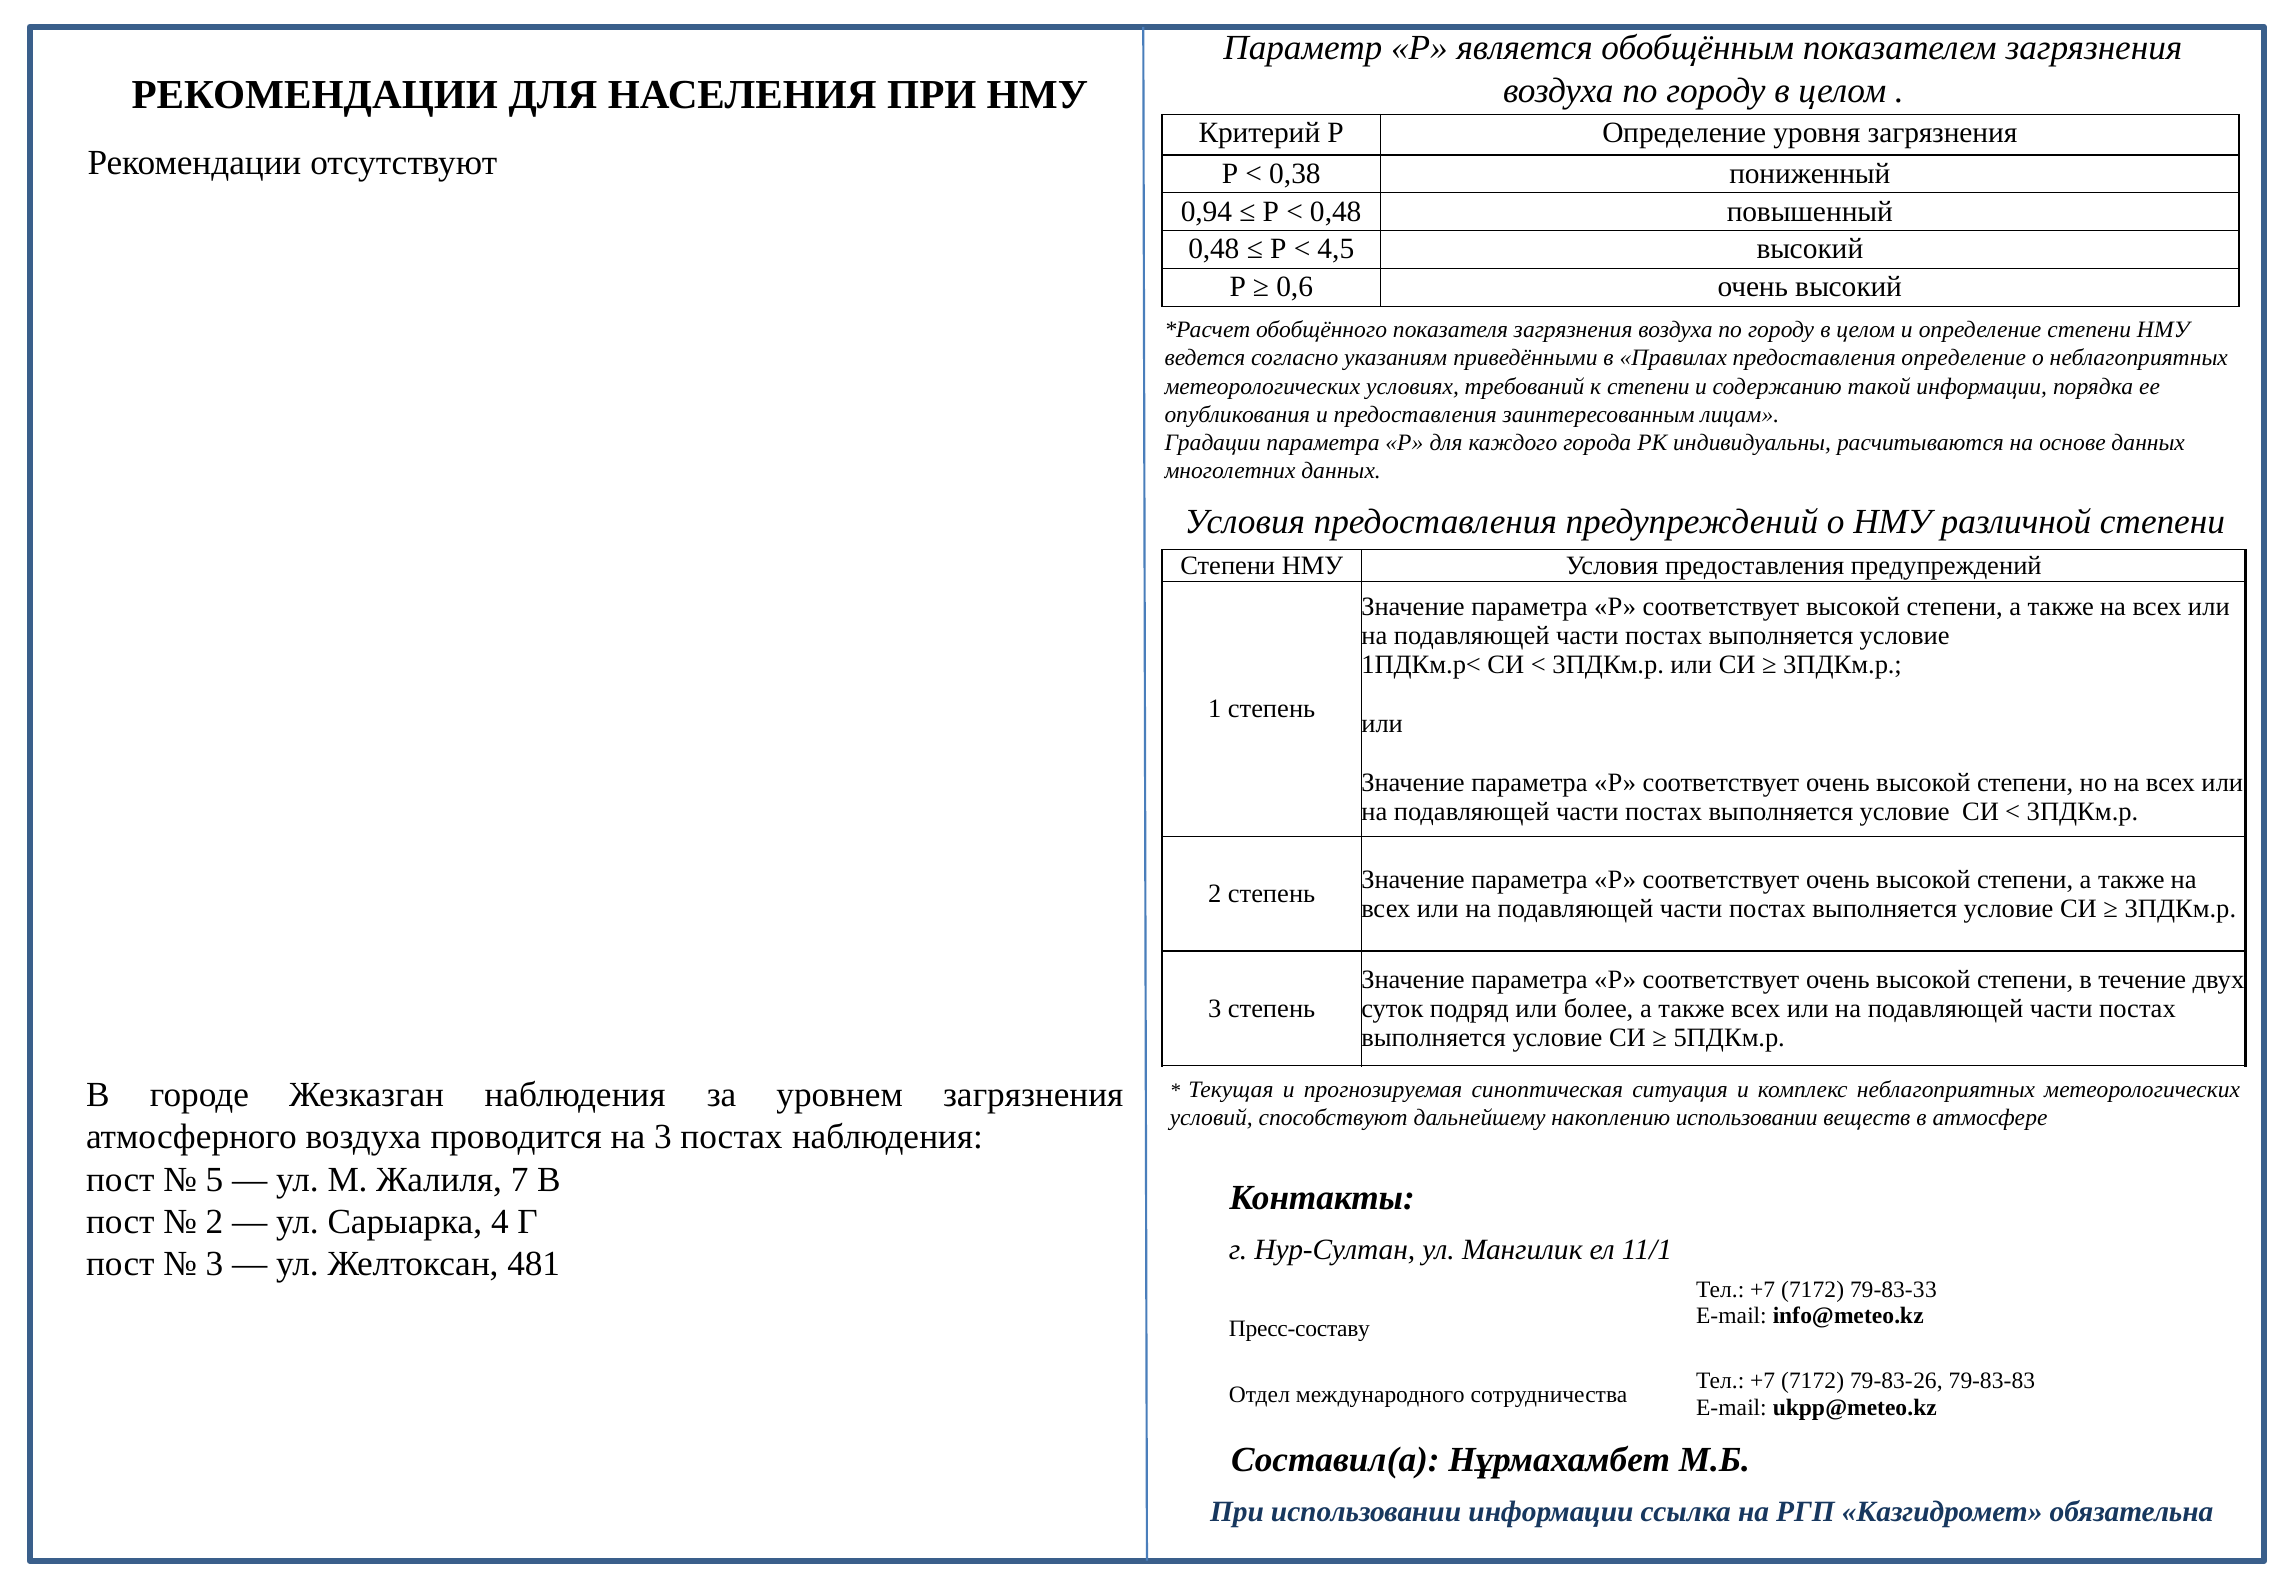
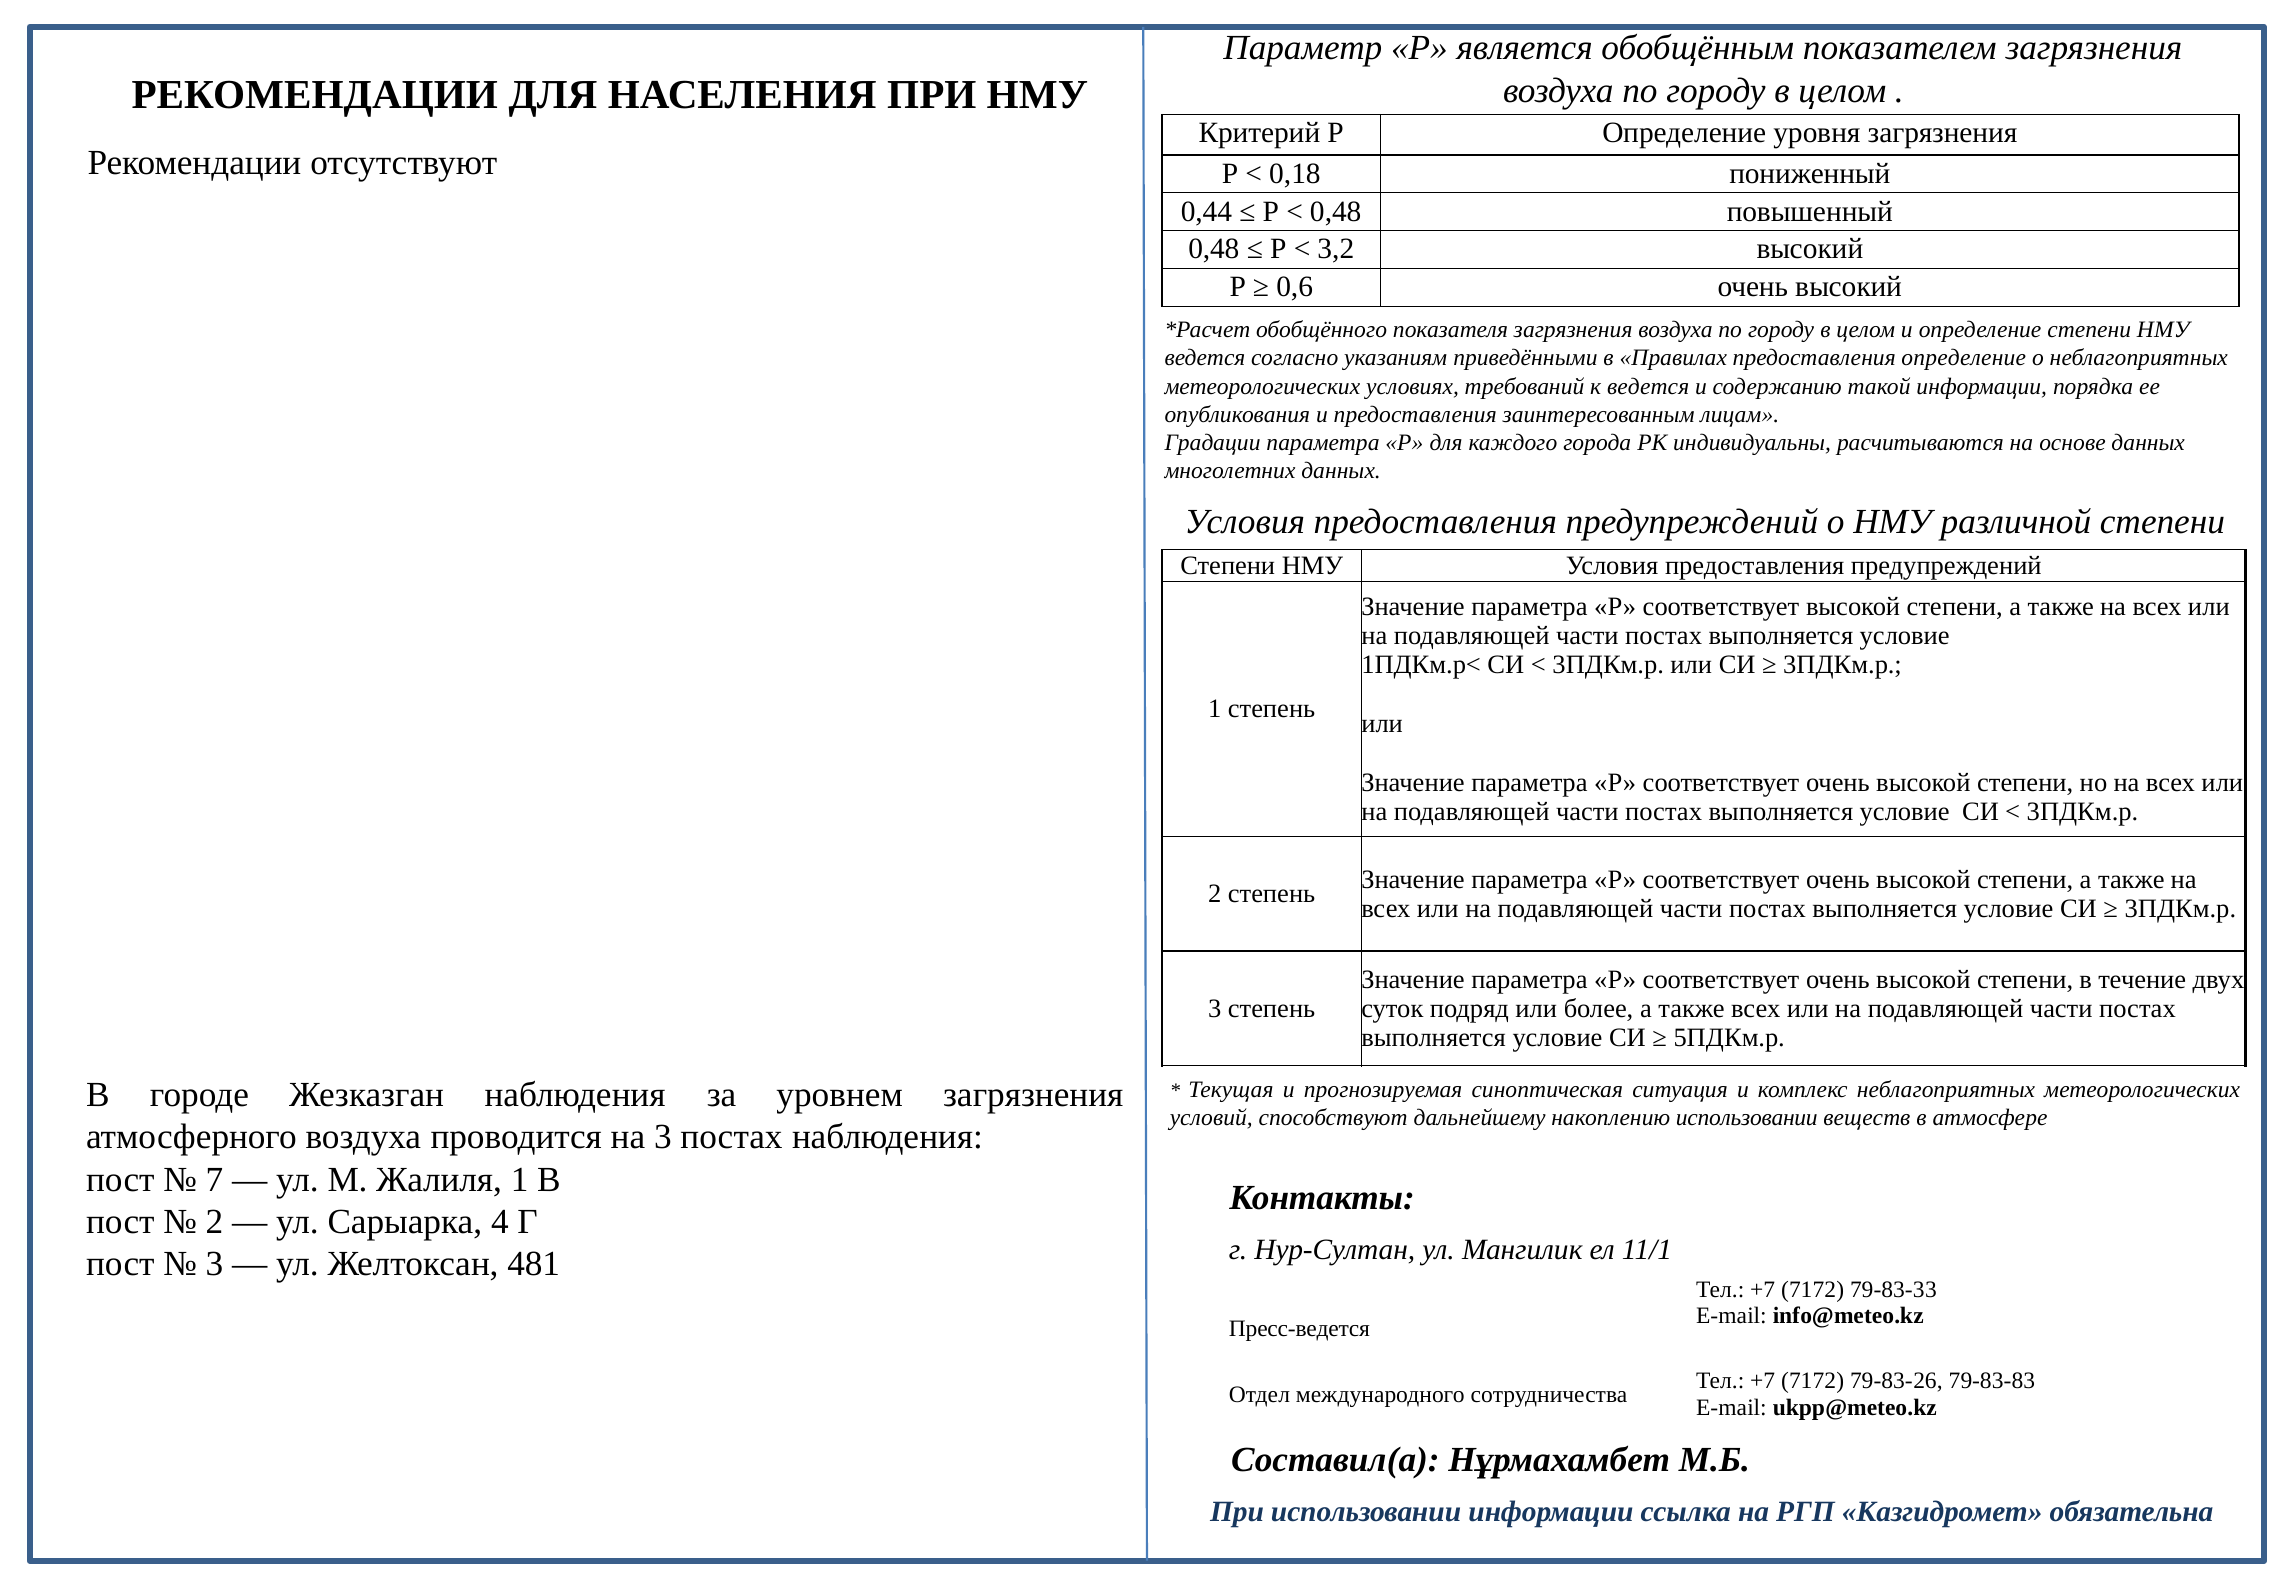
0,38: 0,38 -> 0,18
0,94: 0,94 -> 0,44
4,5: 4,5 -> 3,2
к степени: степени -> ведется
5: 5 -> 7
Жалиля 7: 7 -> 1
Пресс-составу: Пресс-составу -> Пресс-ведется
